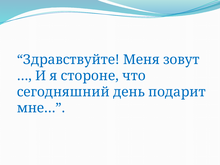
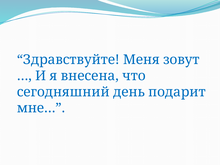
стороне: стороне -> внесена
